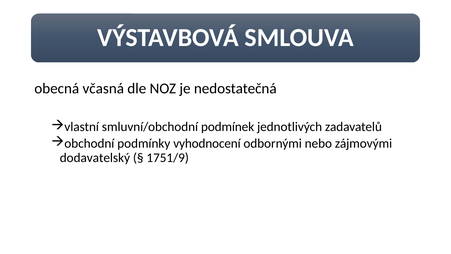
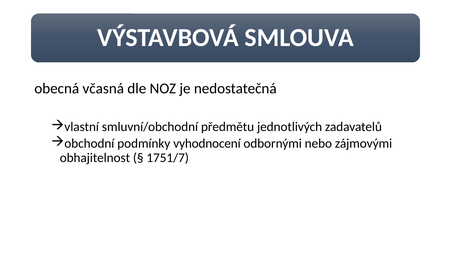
podmínek: podmínek -> předmětu
dodavatelský: dodavatelský -> obhajitelnost
1751/9: 1751/9 -> 1751/7
